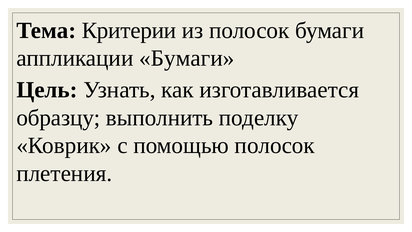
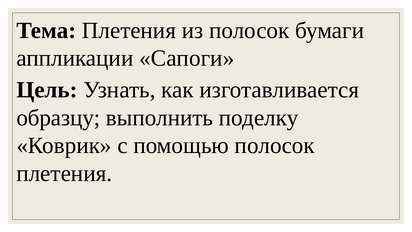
Тема Критерии: Критерии -> Плетения
аппликации Бумаги: Бумаги -> Сапоги
